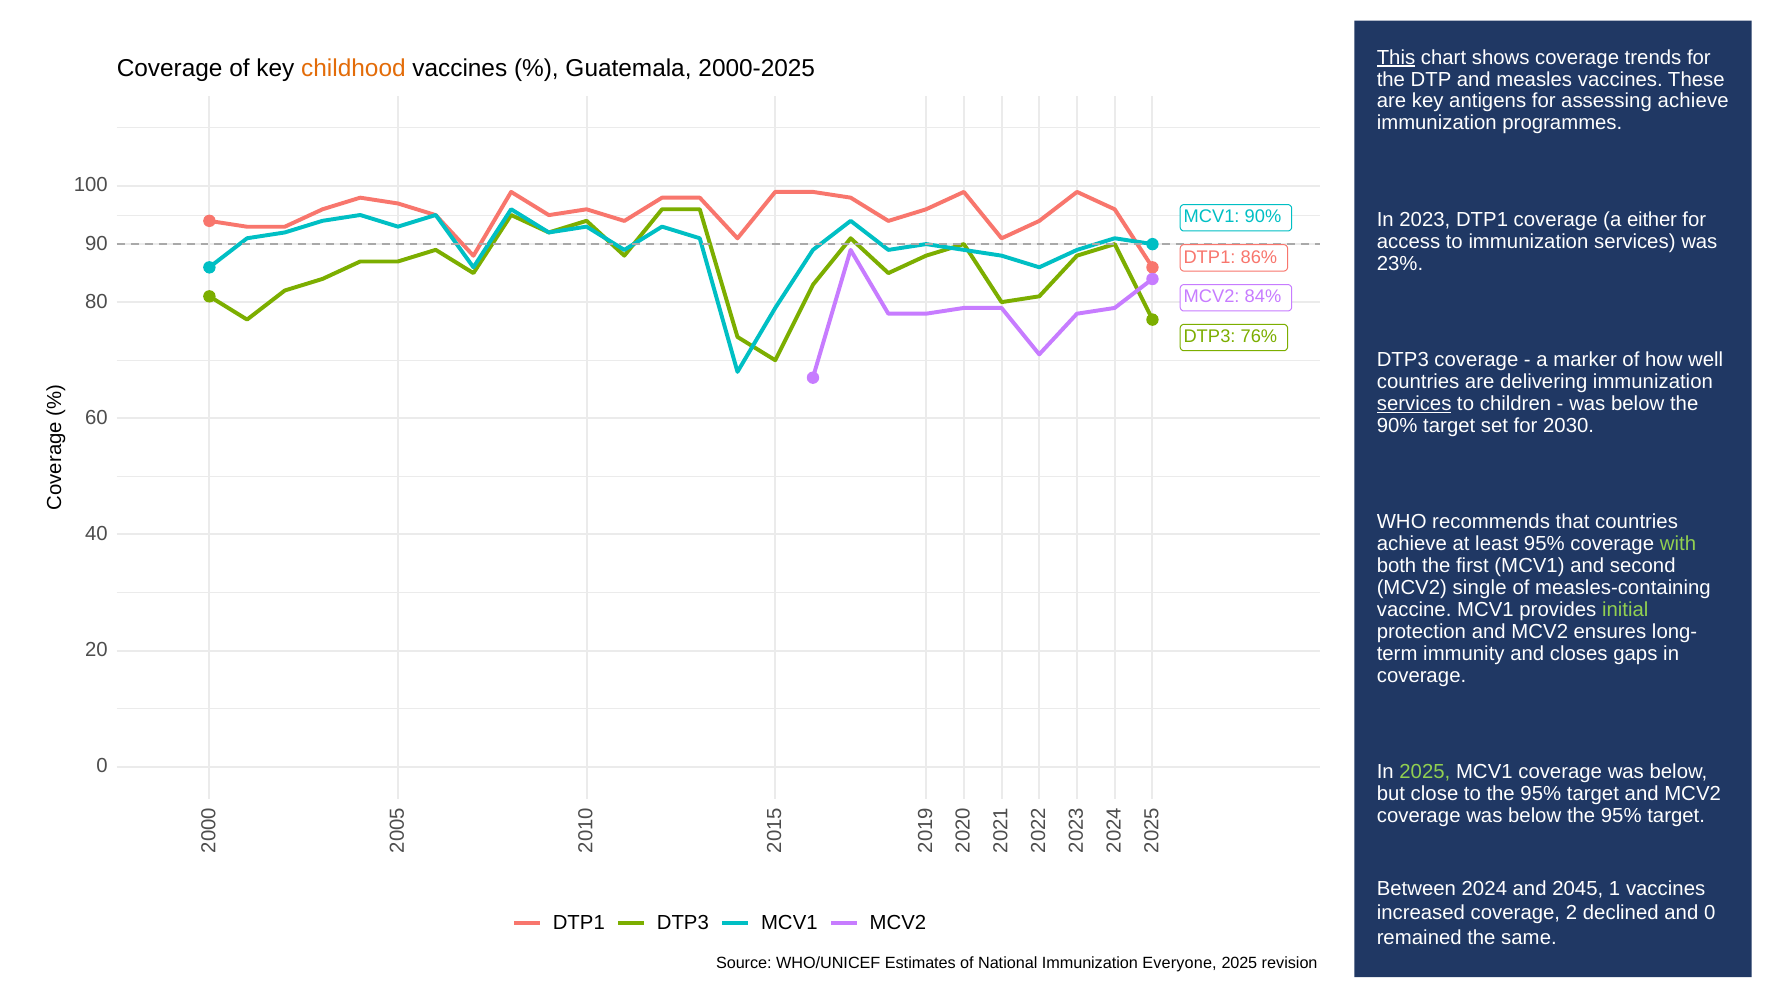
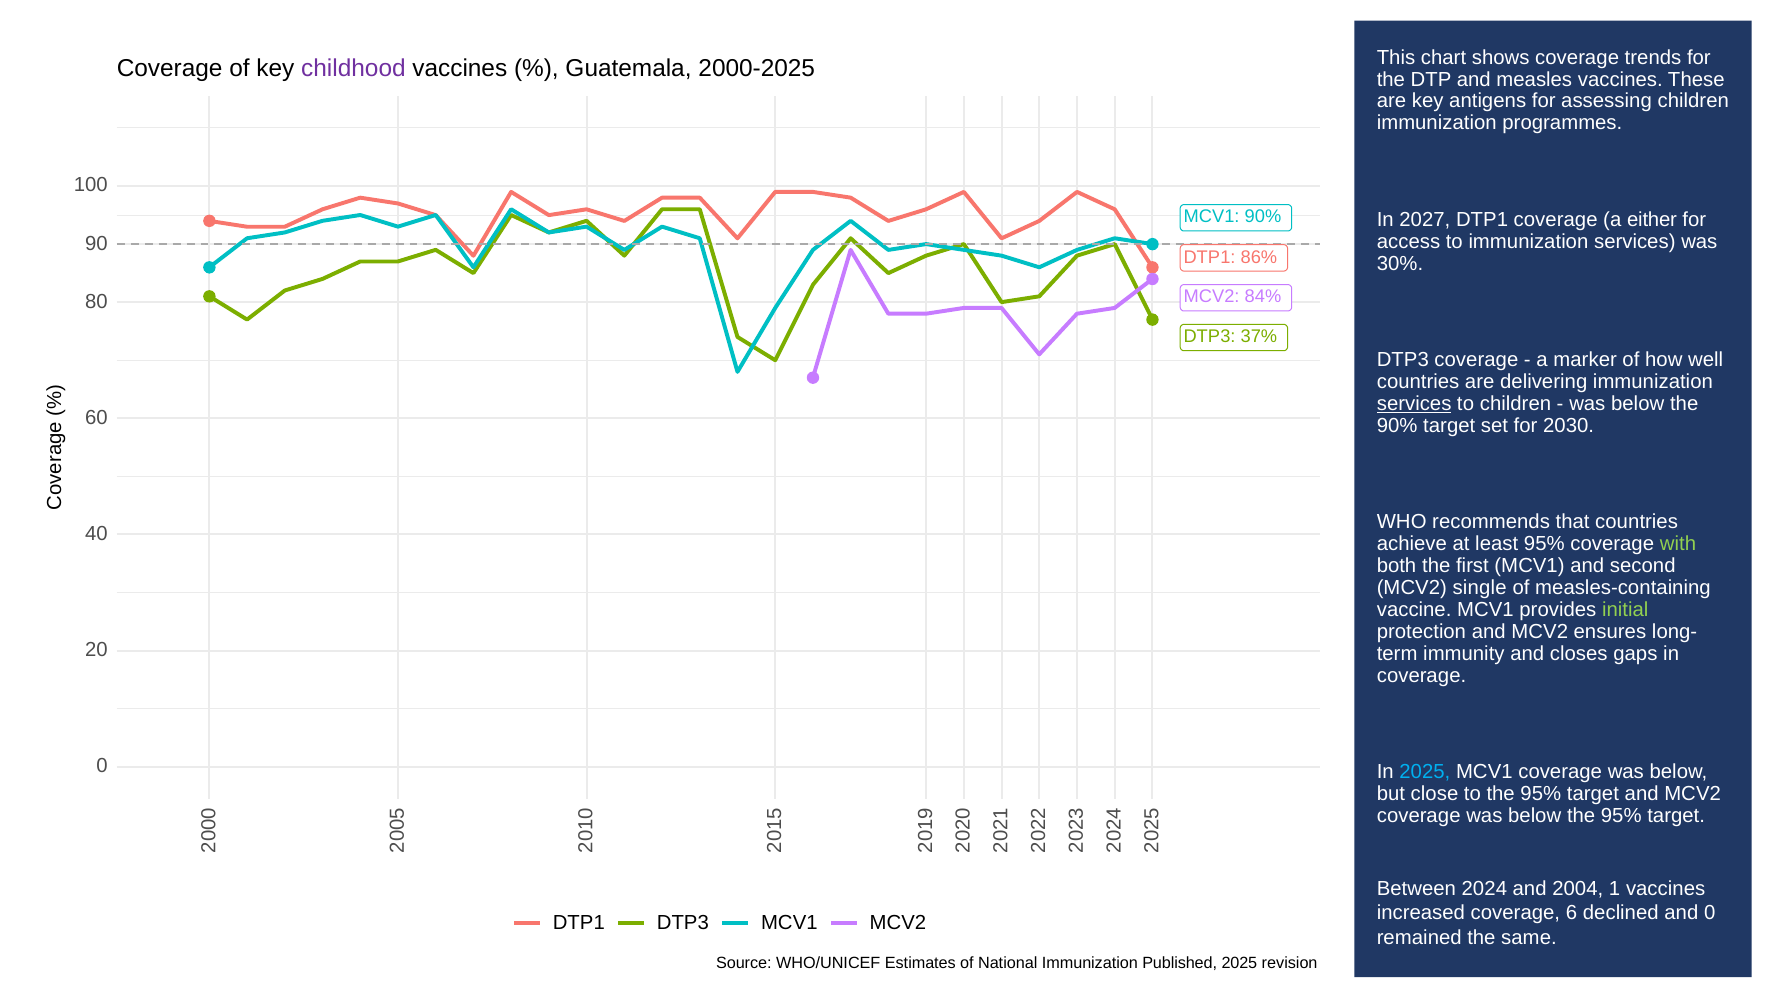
This underline: present -> none
childhood colour: orange -> purple
assessing achieve: achieve -> children
2023: 2023 -> 2027
23%: 23% -> 30%
76%: 76% -> 37%
2025 at (1425, 772) colour: light green -> light blue
2045: 2045 -> 2004
coverage 2: 2 -> 6
Everyone: Everyone -> Published
